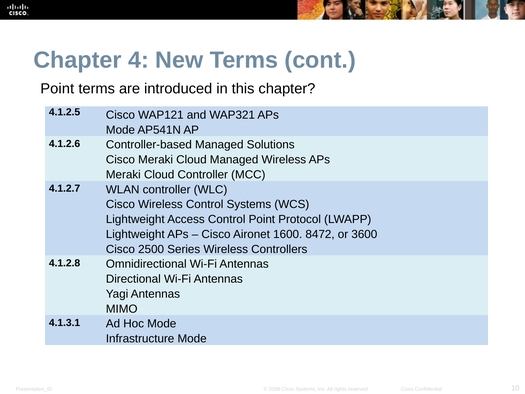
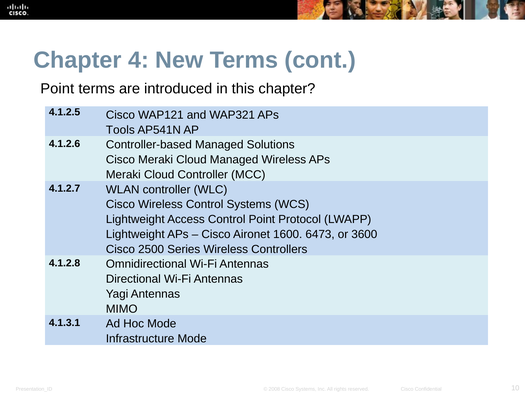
Mode at (120, 130): Mode -> Tools
8472: 8472 -> 6473
